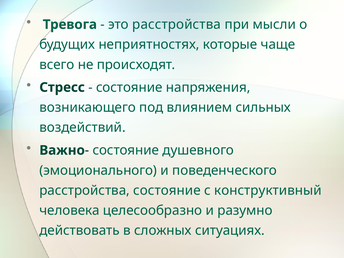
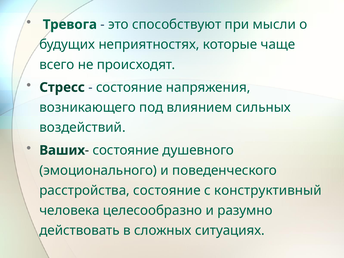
это расстройства: расстройства -> способствуют
Важно: Важно -> Ваших
